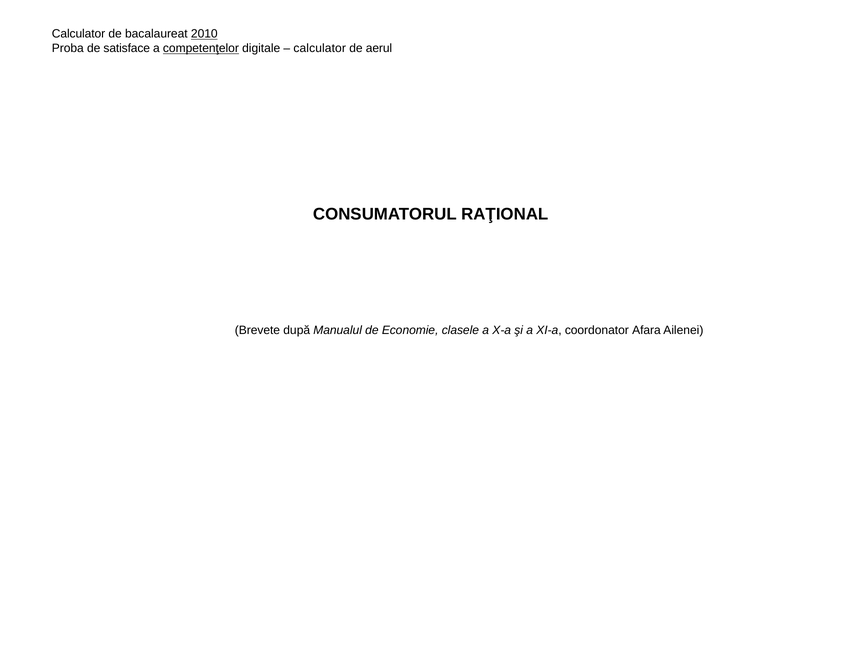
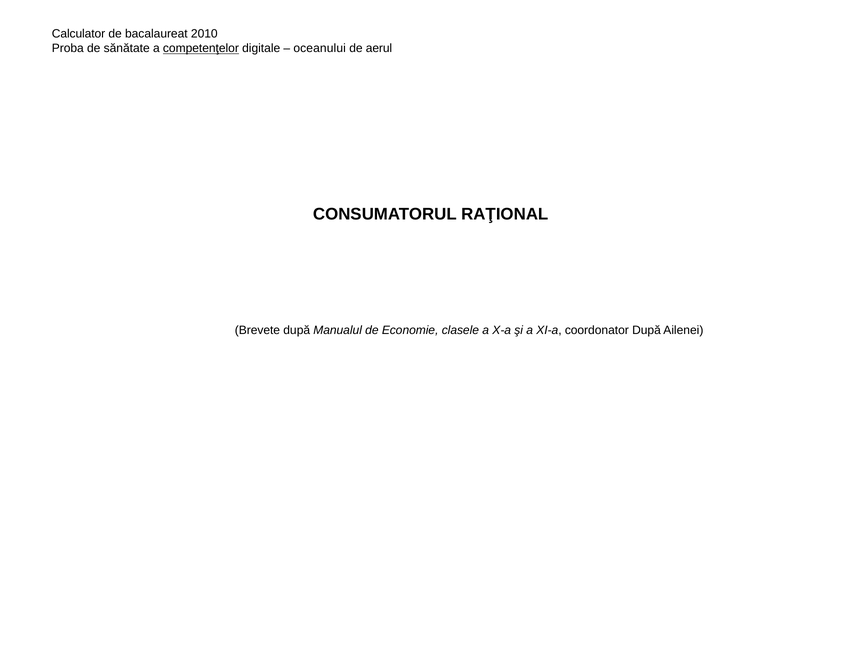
2010 underline: present -> none
satisface: satisface -> sănătate
calculator at (320, 48): calculator -> oceanului
coordonator Afara: Afara -> După
